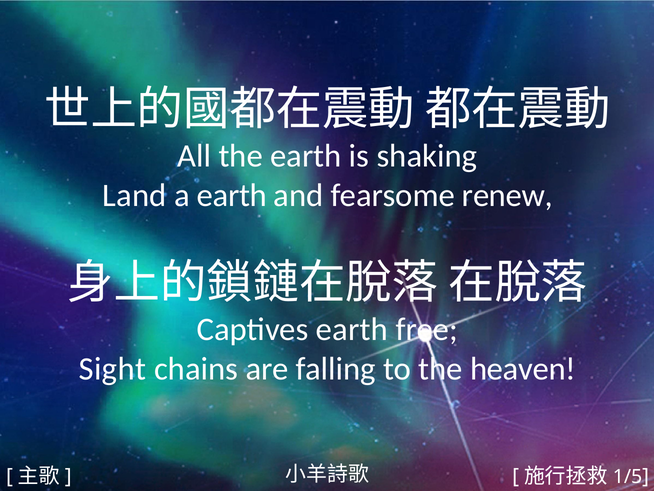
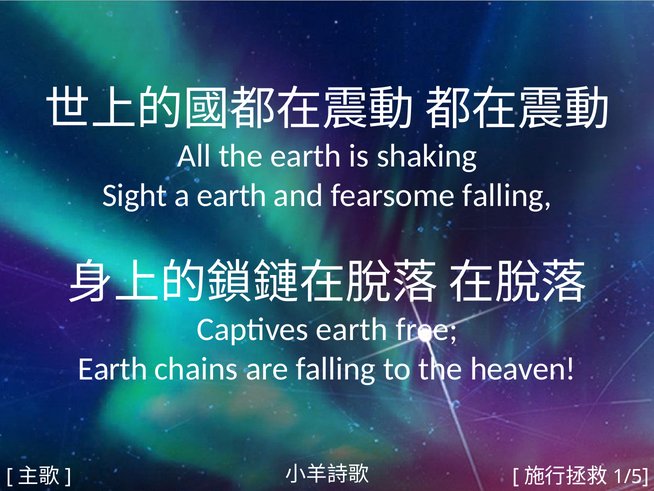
Land: Land -> Sight
fearsome renew: renew -> falling
Sight at (112, 369): Sight -> Earth
